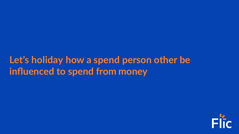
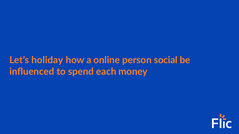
a spend: spend -> online
other: other -> social
from: from -> each
